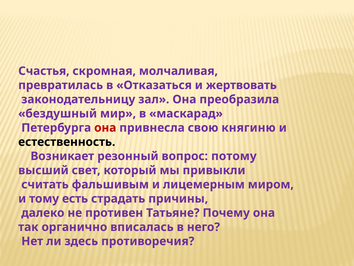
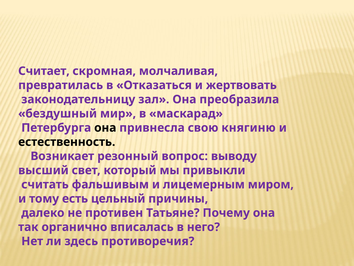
Счастья: Счастья -> Считает
она at (105, 128) colour: red -> black
потому: потому -> выводу
страдать: страдать -> цельный
